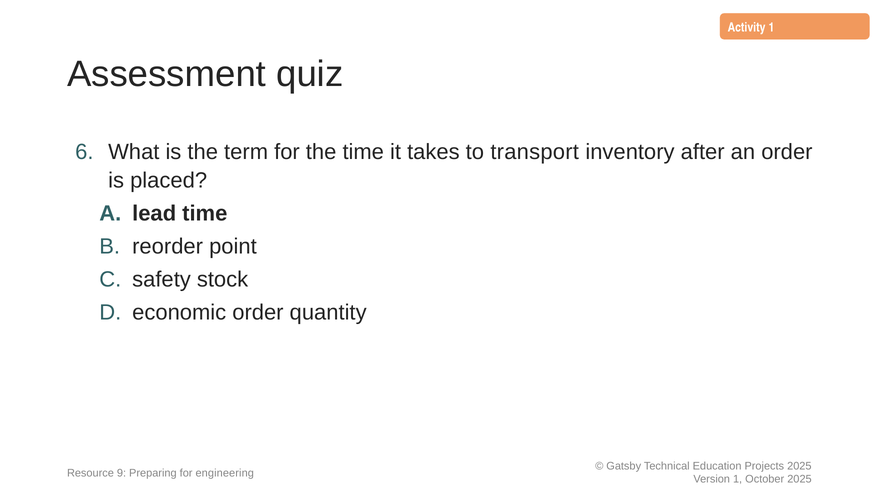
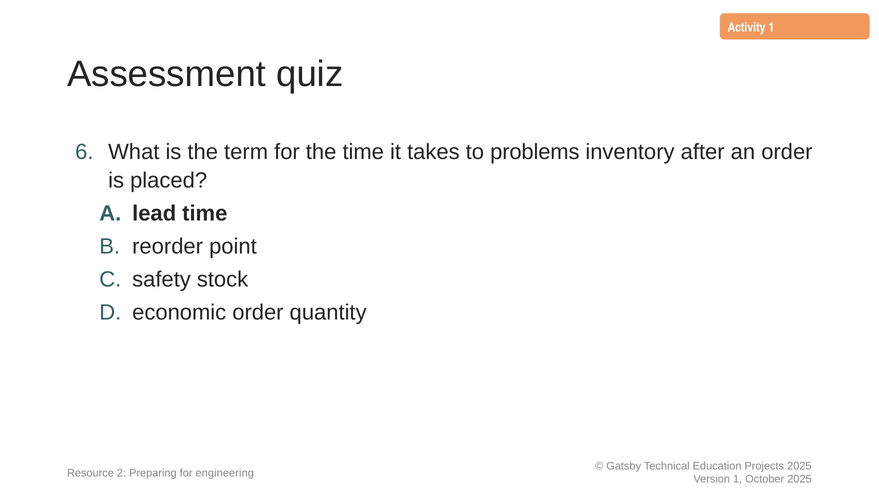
transport: transport -> problems
9: 9 -> 2
